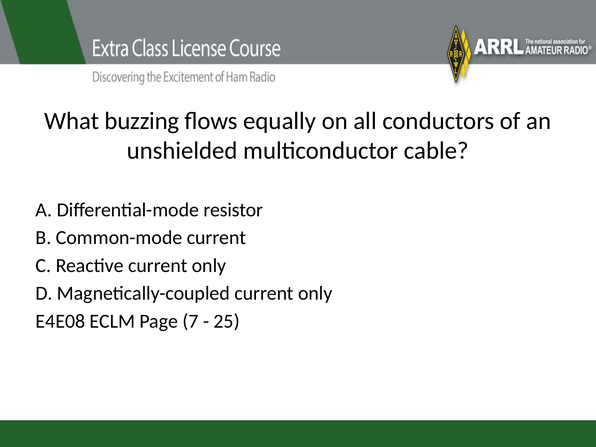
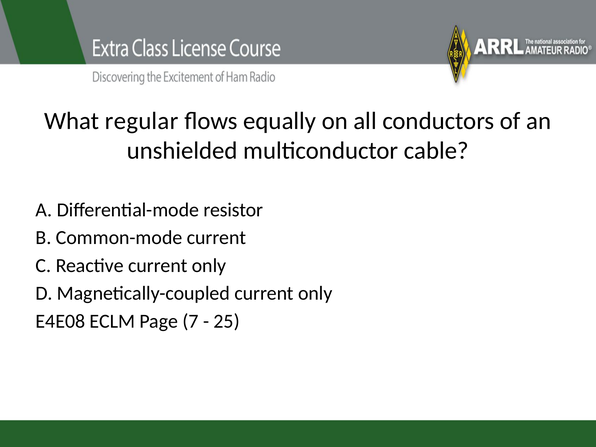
buzzing: buzzing -> regular
